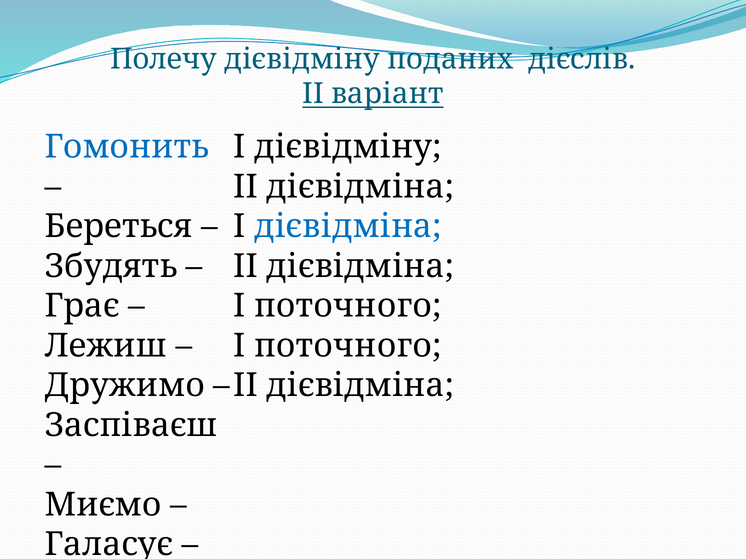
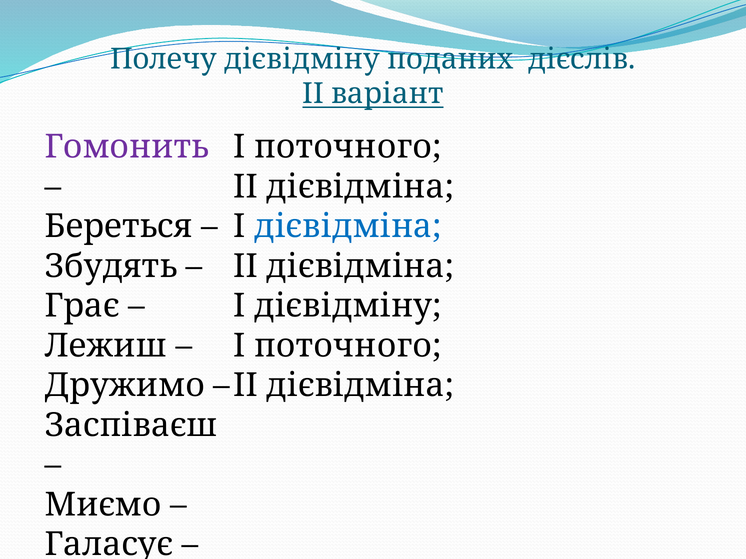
Гомонить colour: blue -> purple
дієвідміну at (348, 147): дієвідміну -> поточного
поточного at (348, 306): поточного -> дієвідміну
